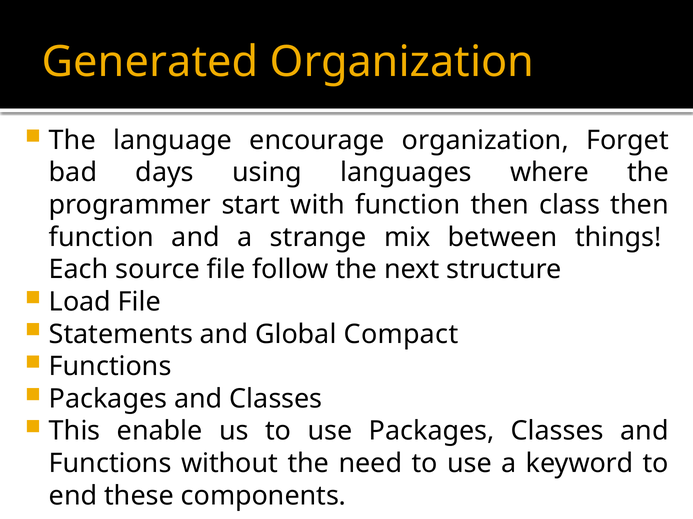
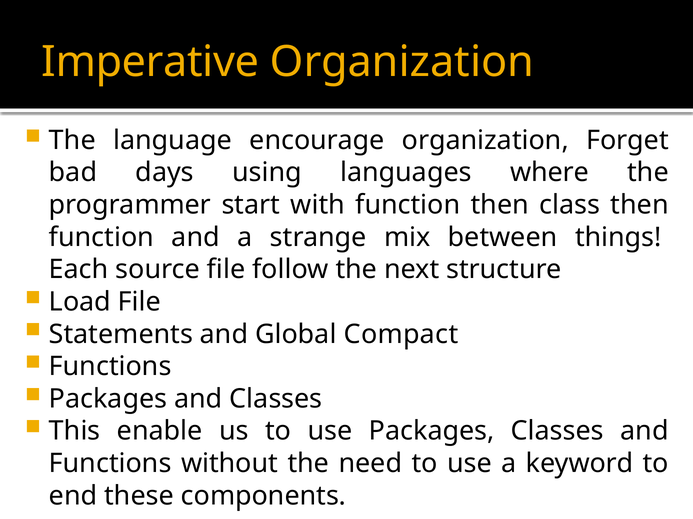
Generated: Generated -> Imperative
